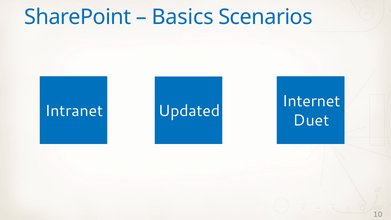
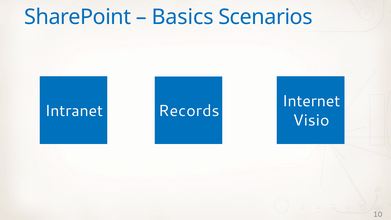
Updated: Updated -> Records
Duet: Duet -> Visio
